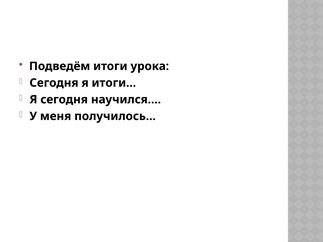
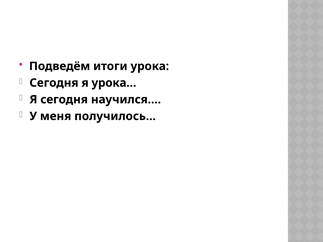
итоги…: итоги… -> урока…
